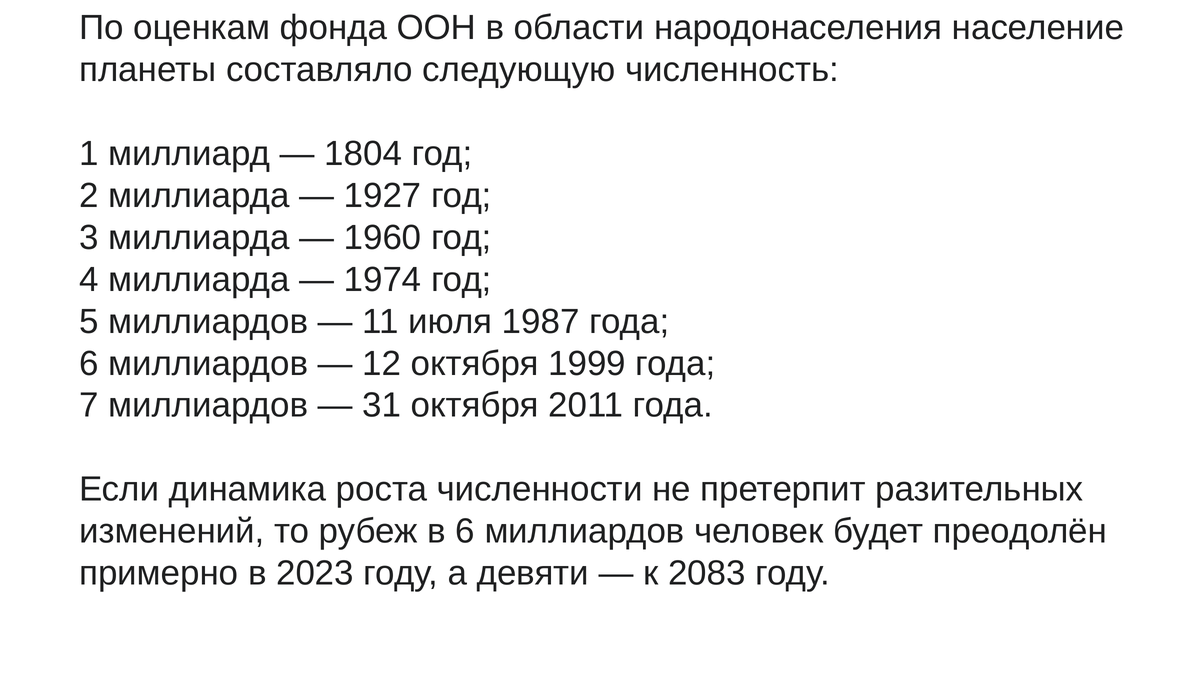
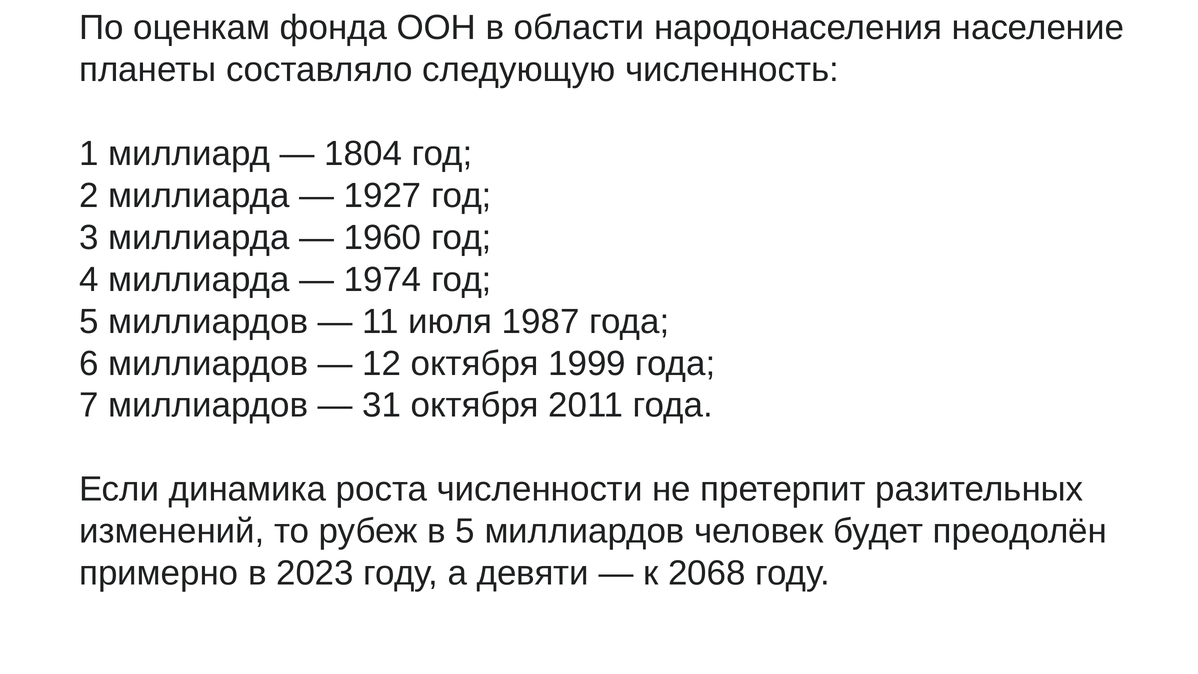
в 6: 6 -> 5
2083: 2083 -> 2068
